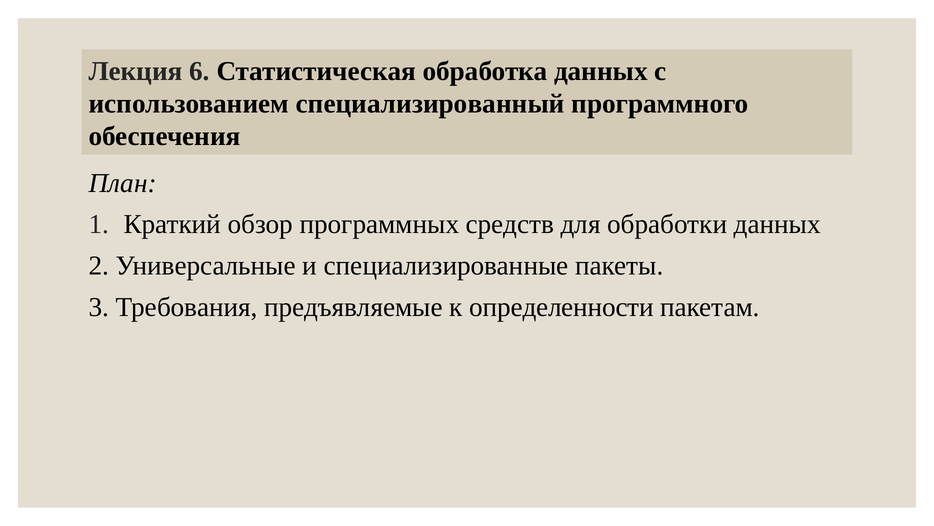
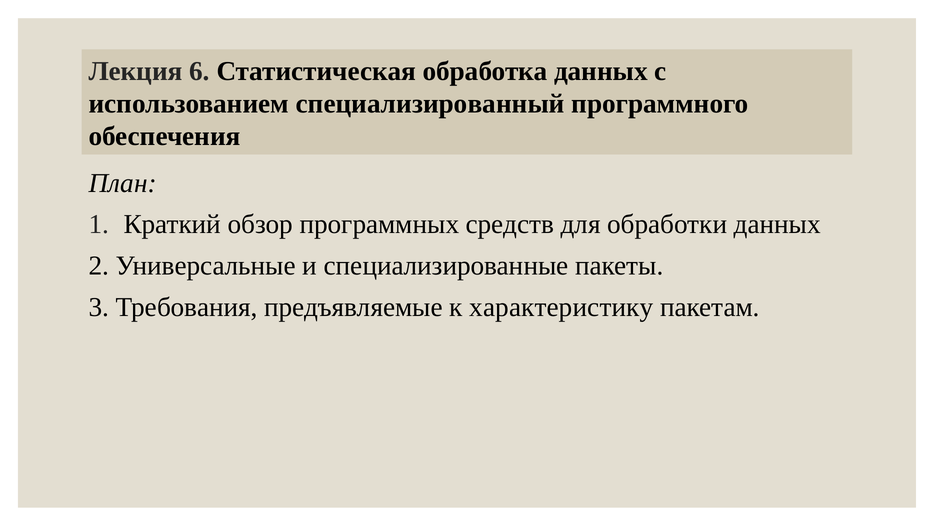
определенности: определенности -> характеристику
